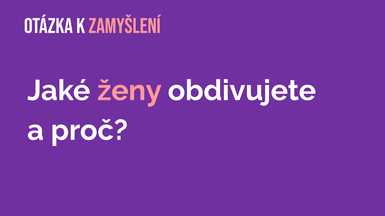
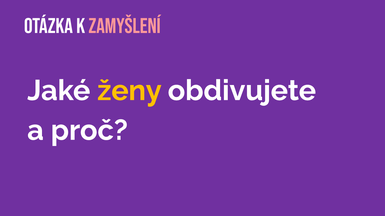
ženy colour: pink -> yellow
